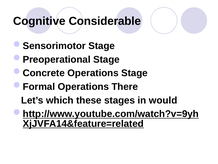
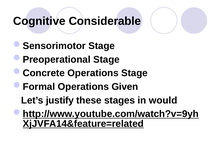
There: There -> Given
which: which -> justify
